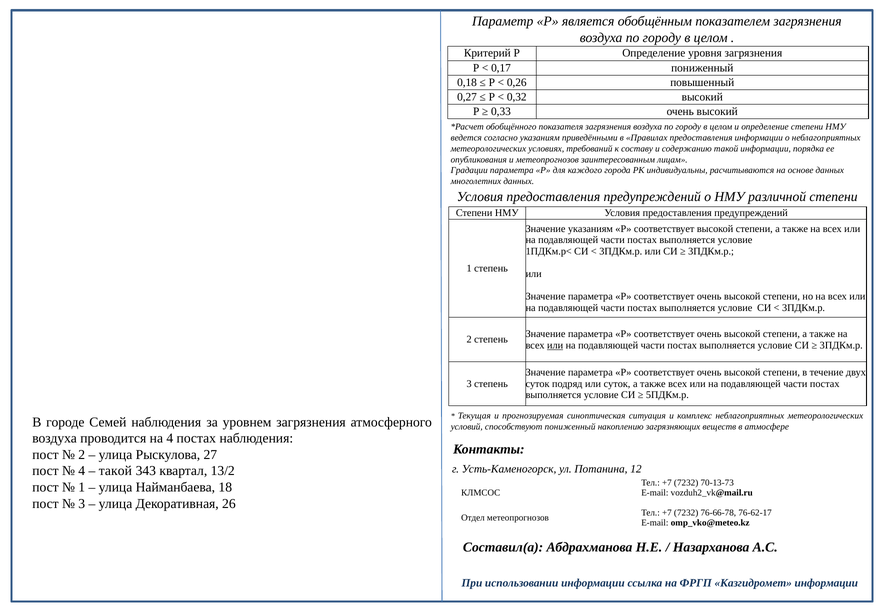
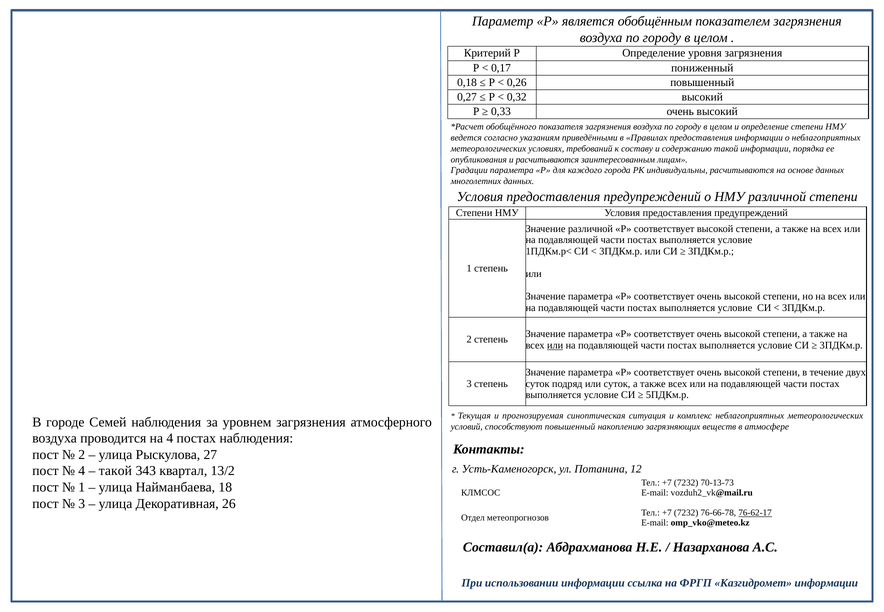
и метеопрогнозов: метеопрогнозов -> расчитываются
Значение указаниям: указаниям -> различной
способствуют пониженный: пониженный -> повышенный
76-62-17 underline: none -> present
